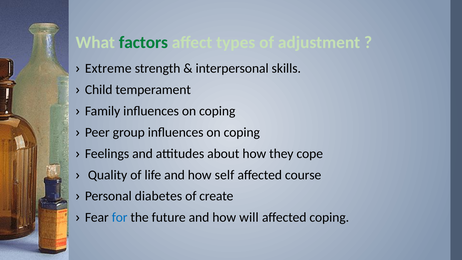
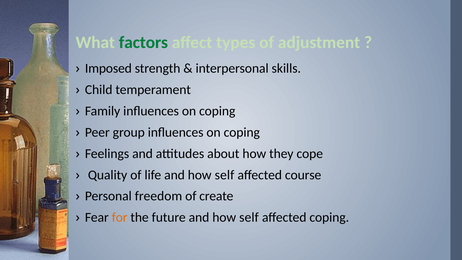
Extreme: Extreme -> Imposed
diabetes: diabetes -> freedom
for colour: blue -> orange
future and how will: will -> self
